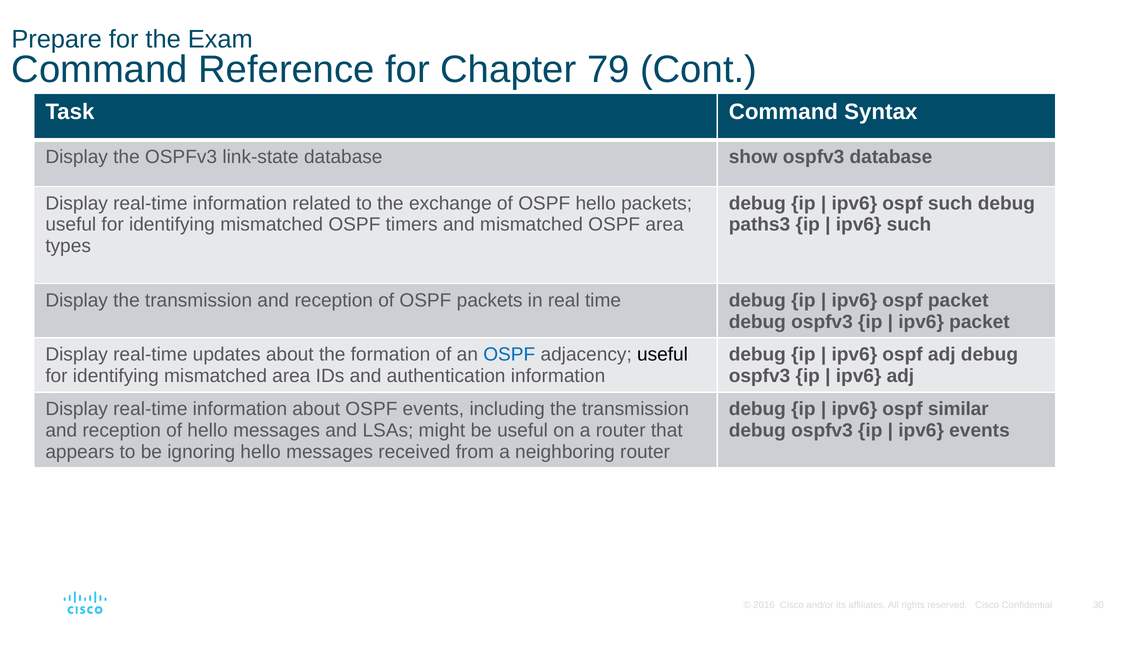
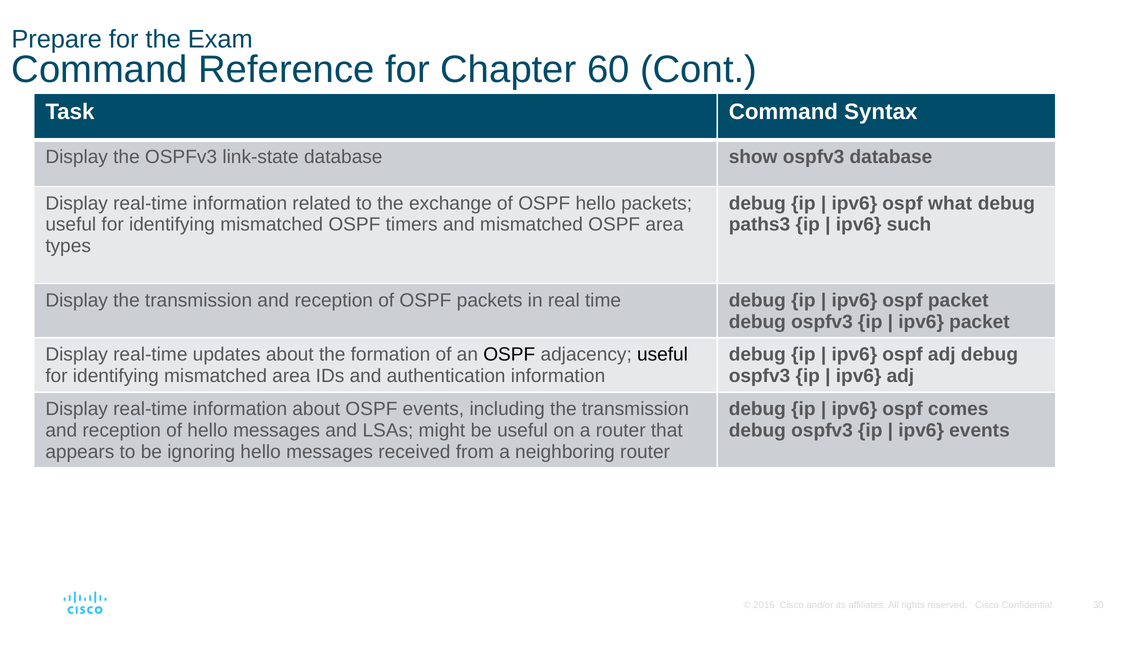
79: 79 -> 60
ospf such: such -> what
OSPF at (509, 355) colour: blue -> black
similar: similar -> comes
